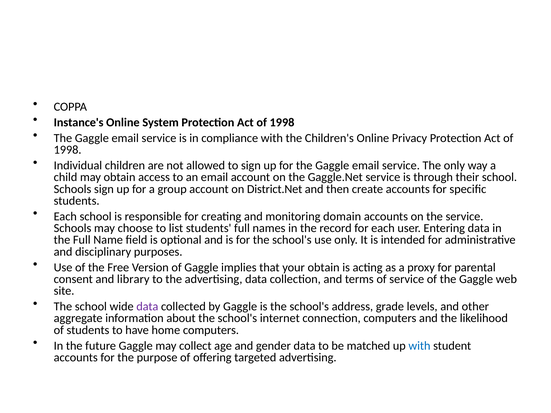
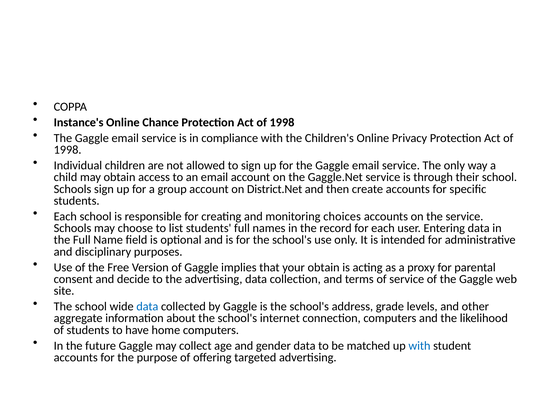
System: System -> Chance
domain: domain -> choices
library: library -> decide
data at (147, 307) colour: purple -> blue
